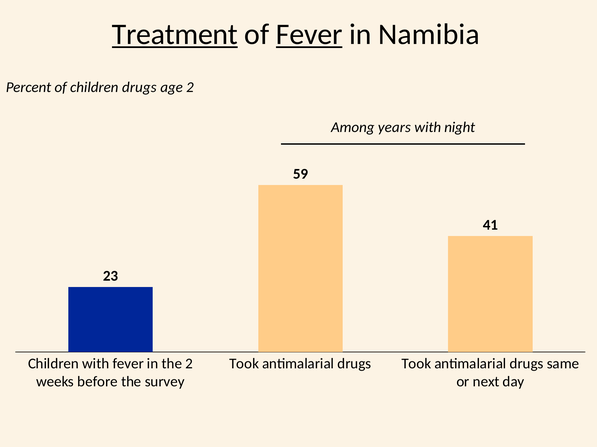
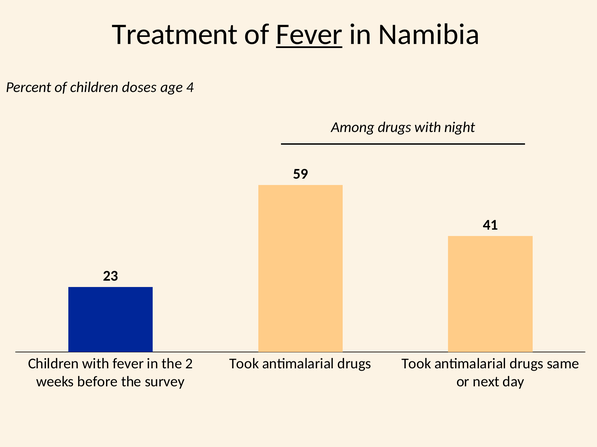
Treatment underline: present -> none
children drugs: drugs -> doses
age 2: 2 -> 4
Among years: years -> drugs
